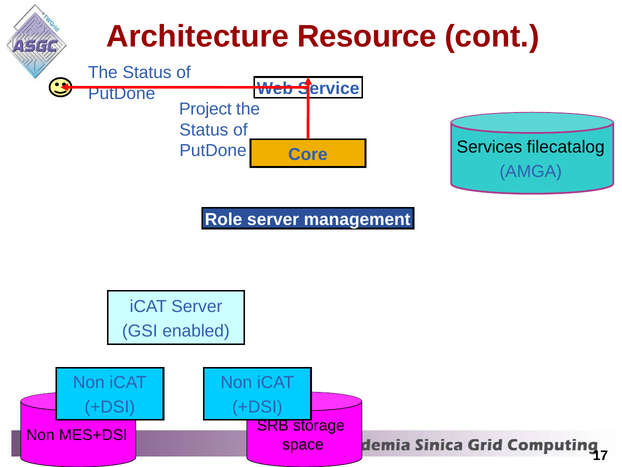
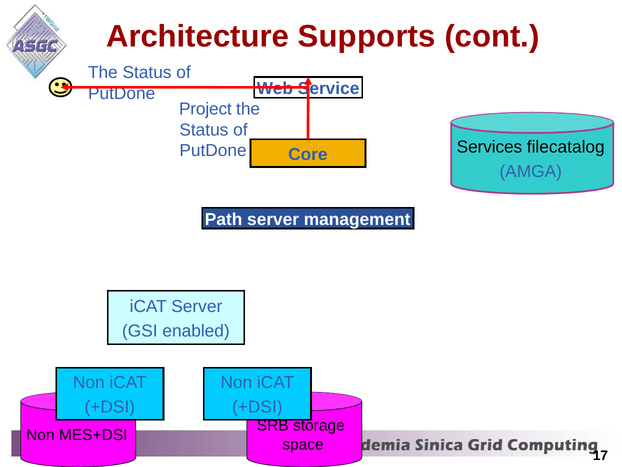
Resource: Resource -> Supports
Role: Role -> Path
